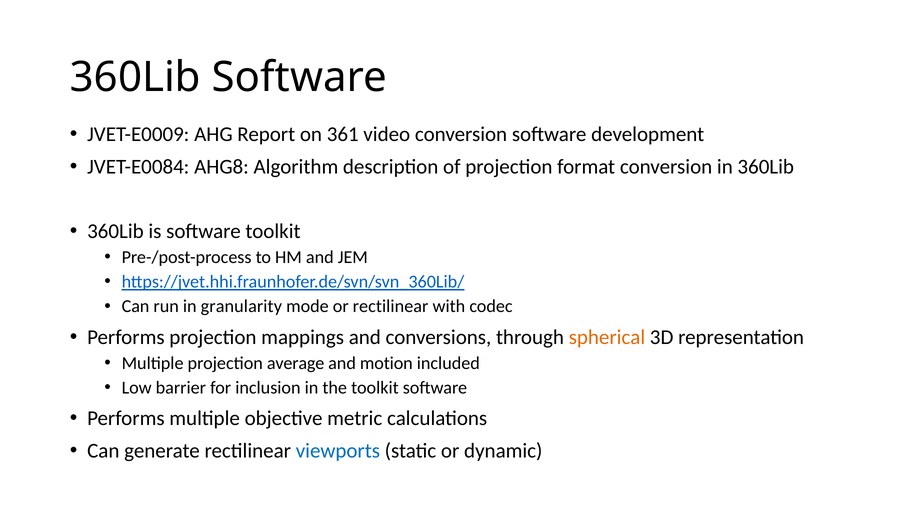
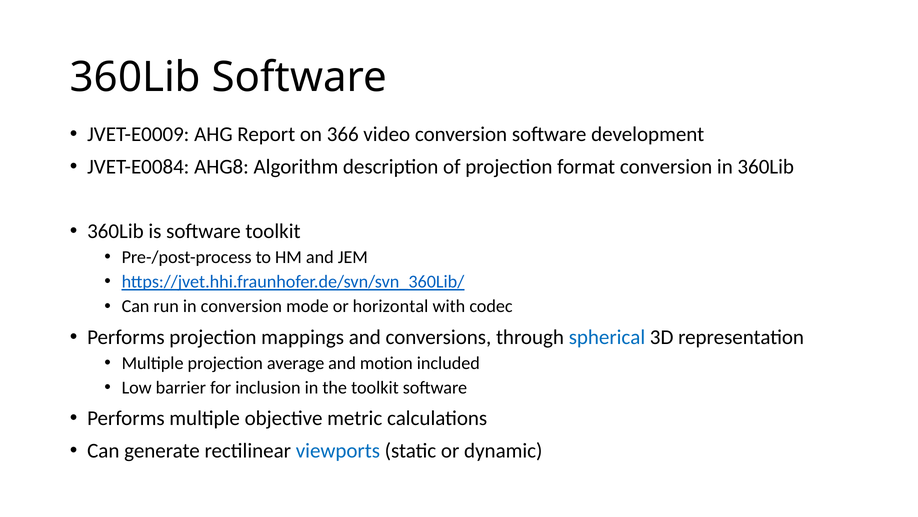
361: 361 -> 366
in granularity: granularity -> conversion
or rectilinear: rectilinear -> horizontal
spherical colour: orange -> blue
